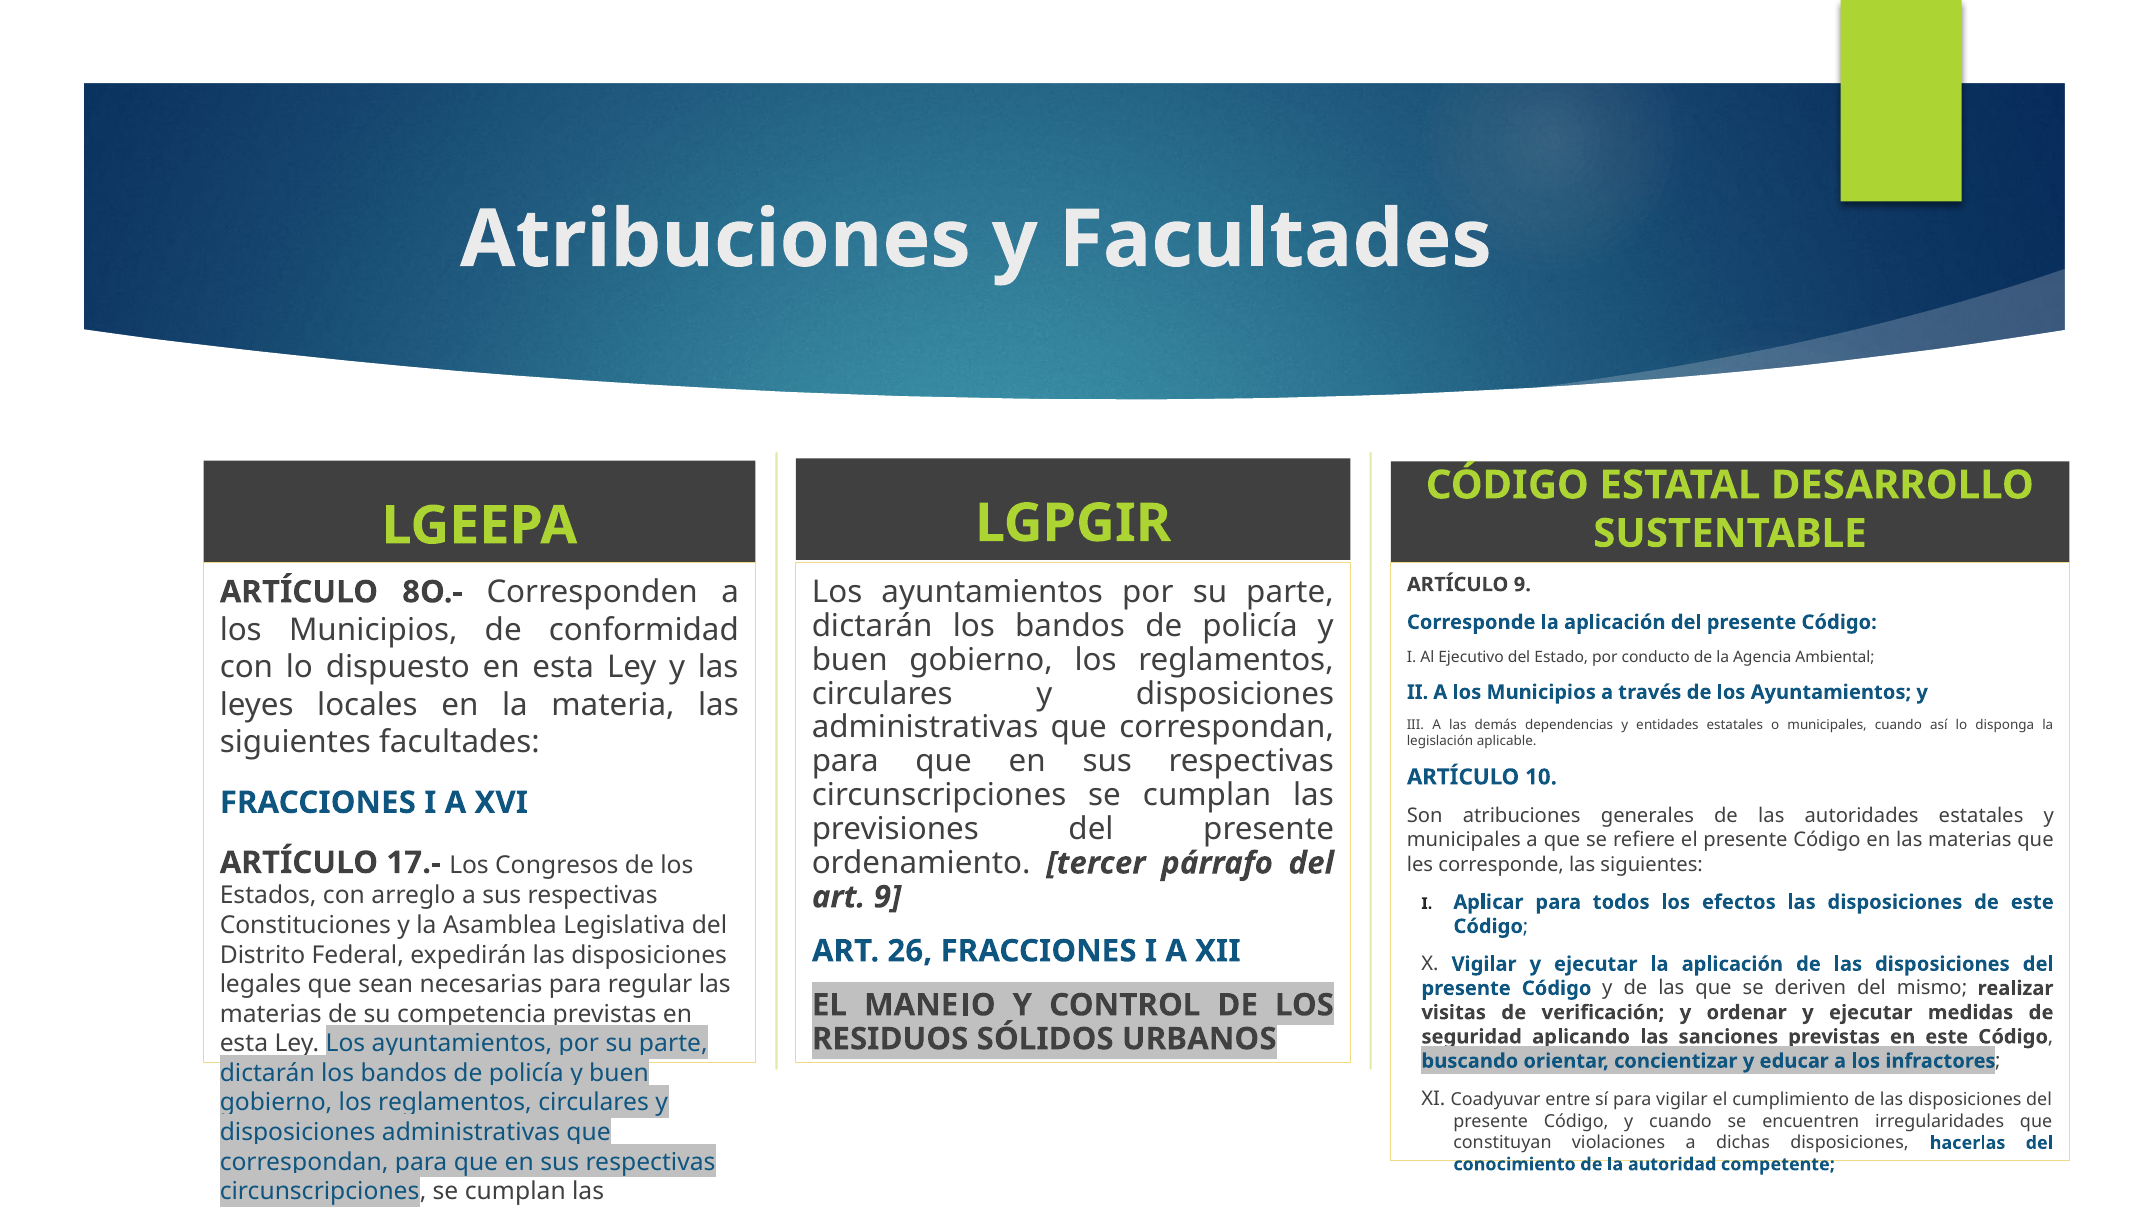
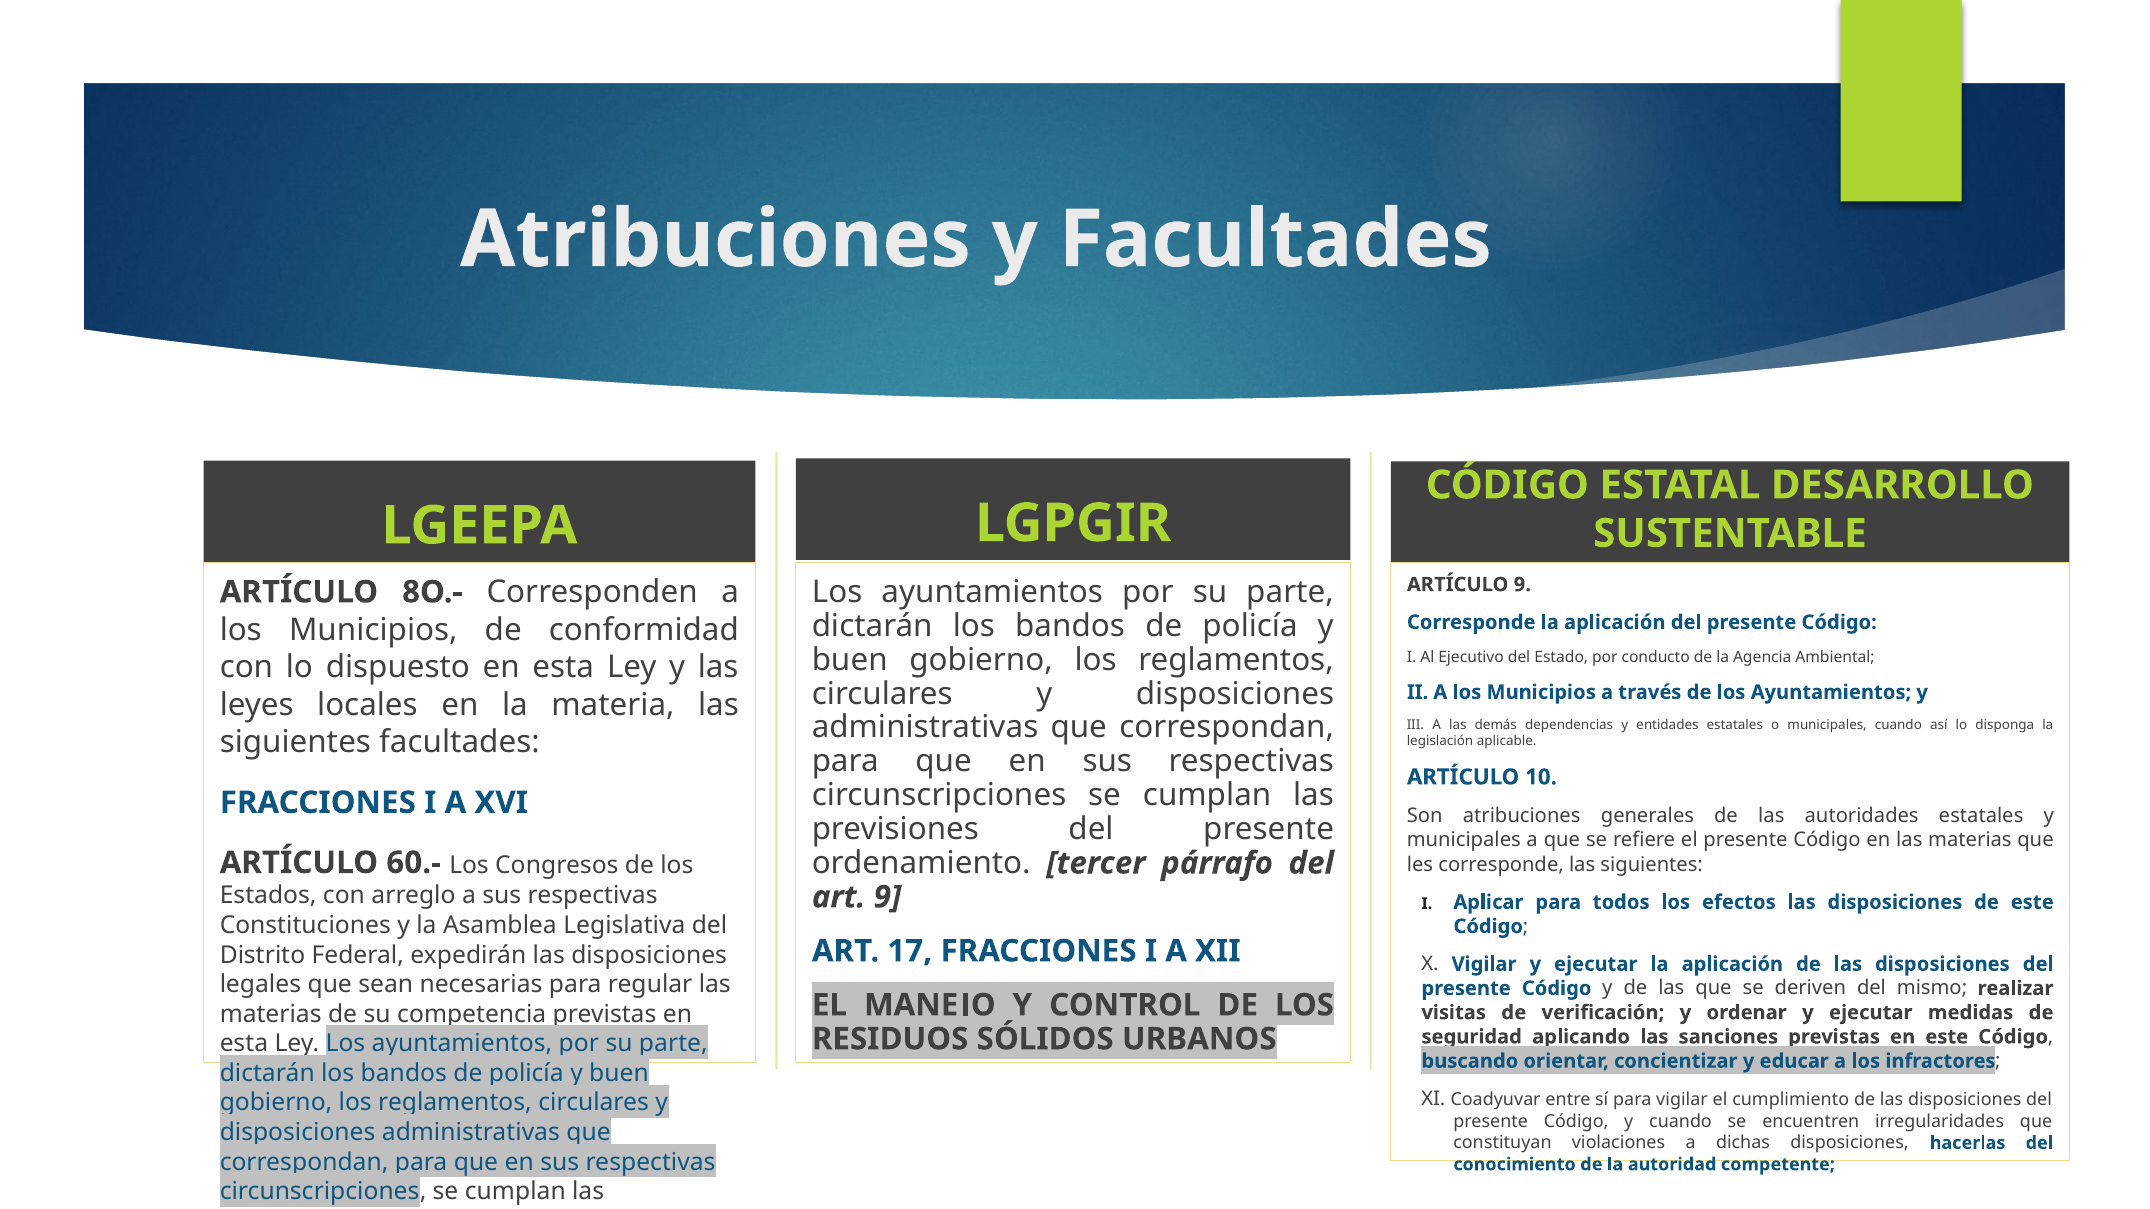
17.-: 17.- -> 60.-
26: 26 -> 17
